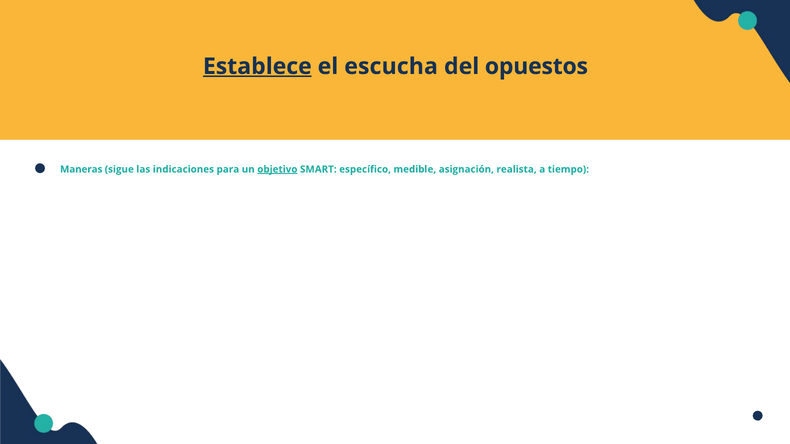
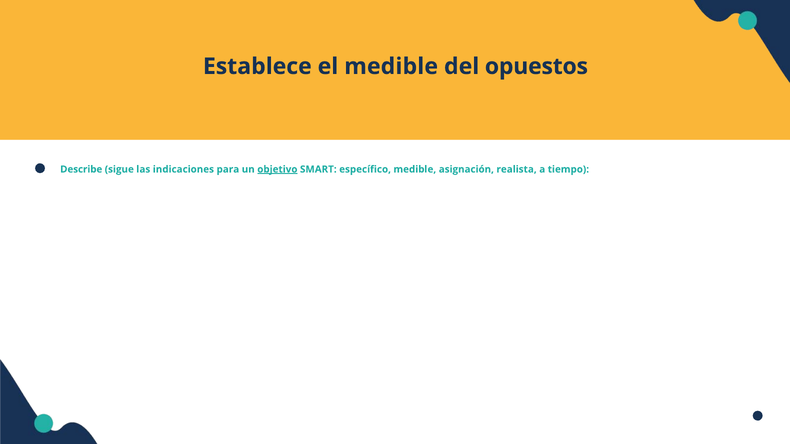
Establece underline: present -> none
el escucha: escucha -> medible
Maneras: Maneras -> Describe
